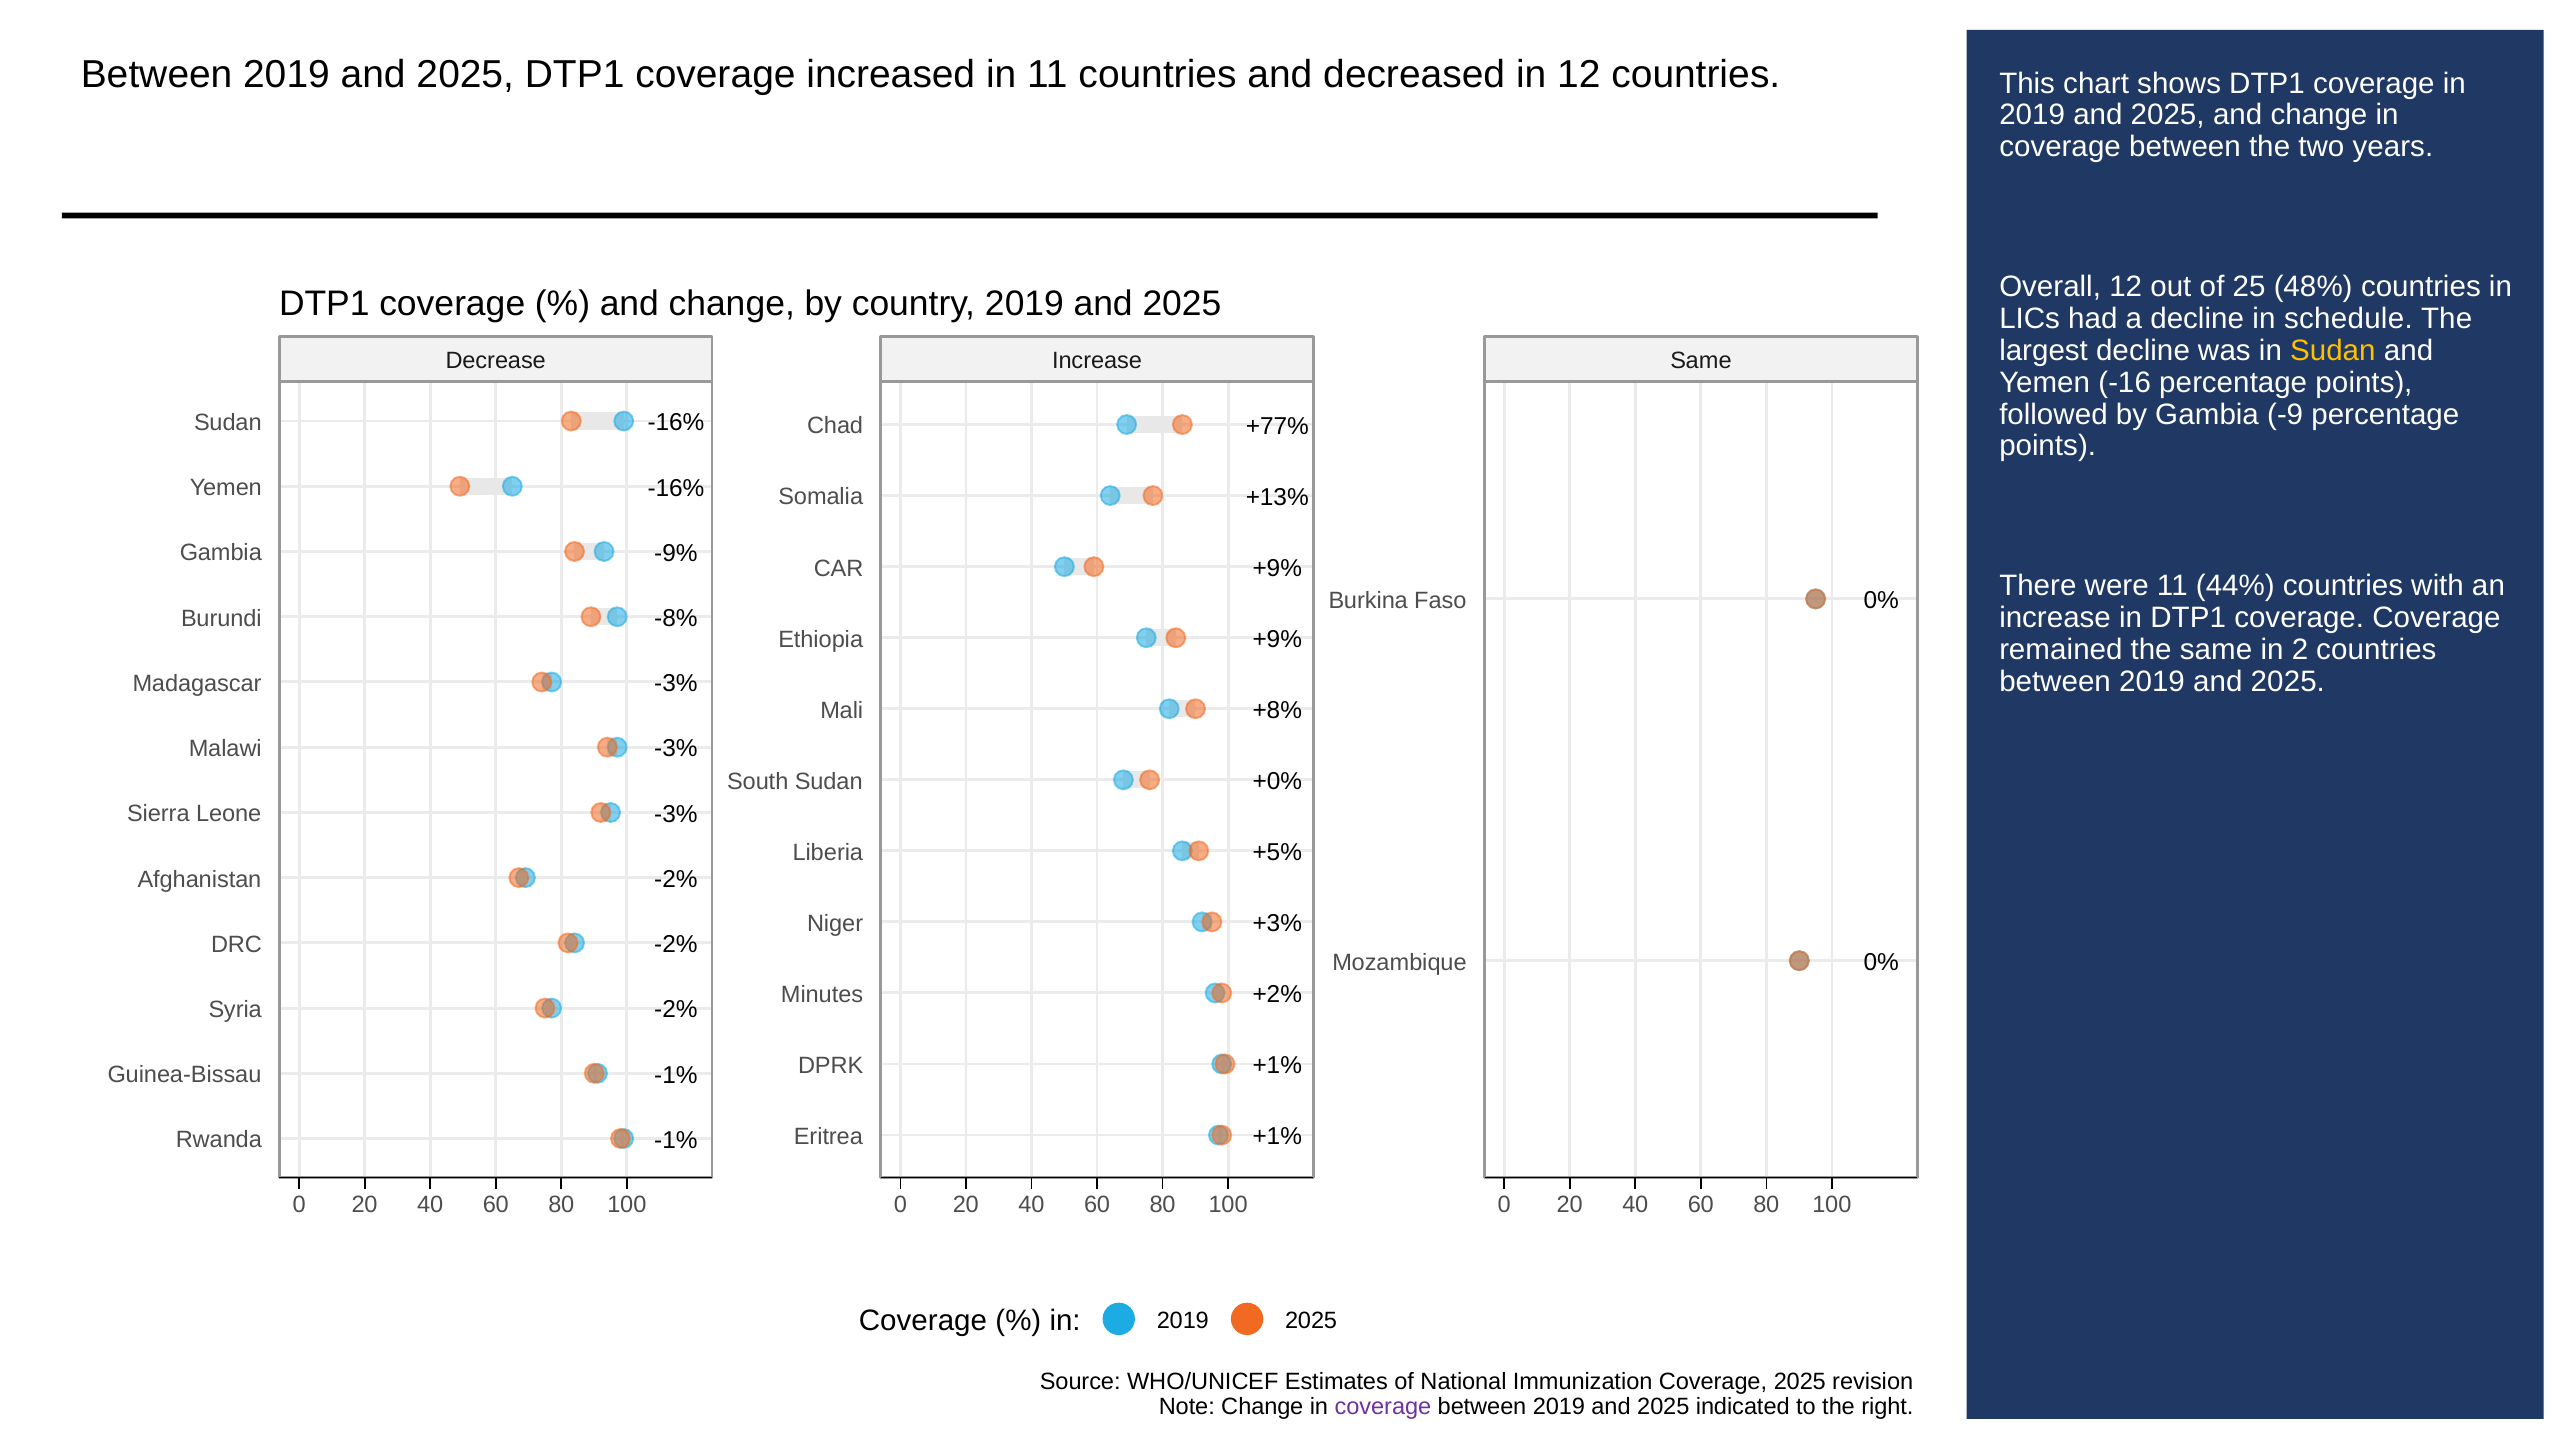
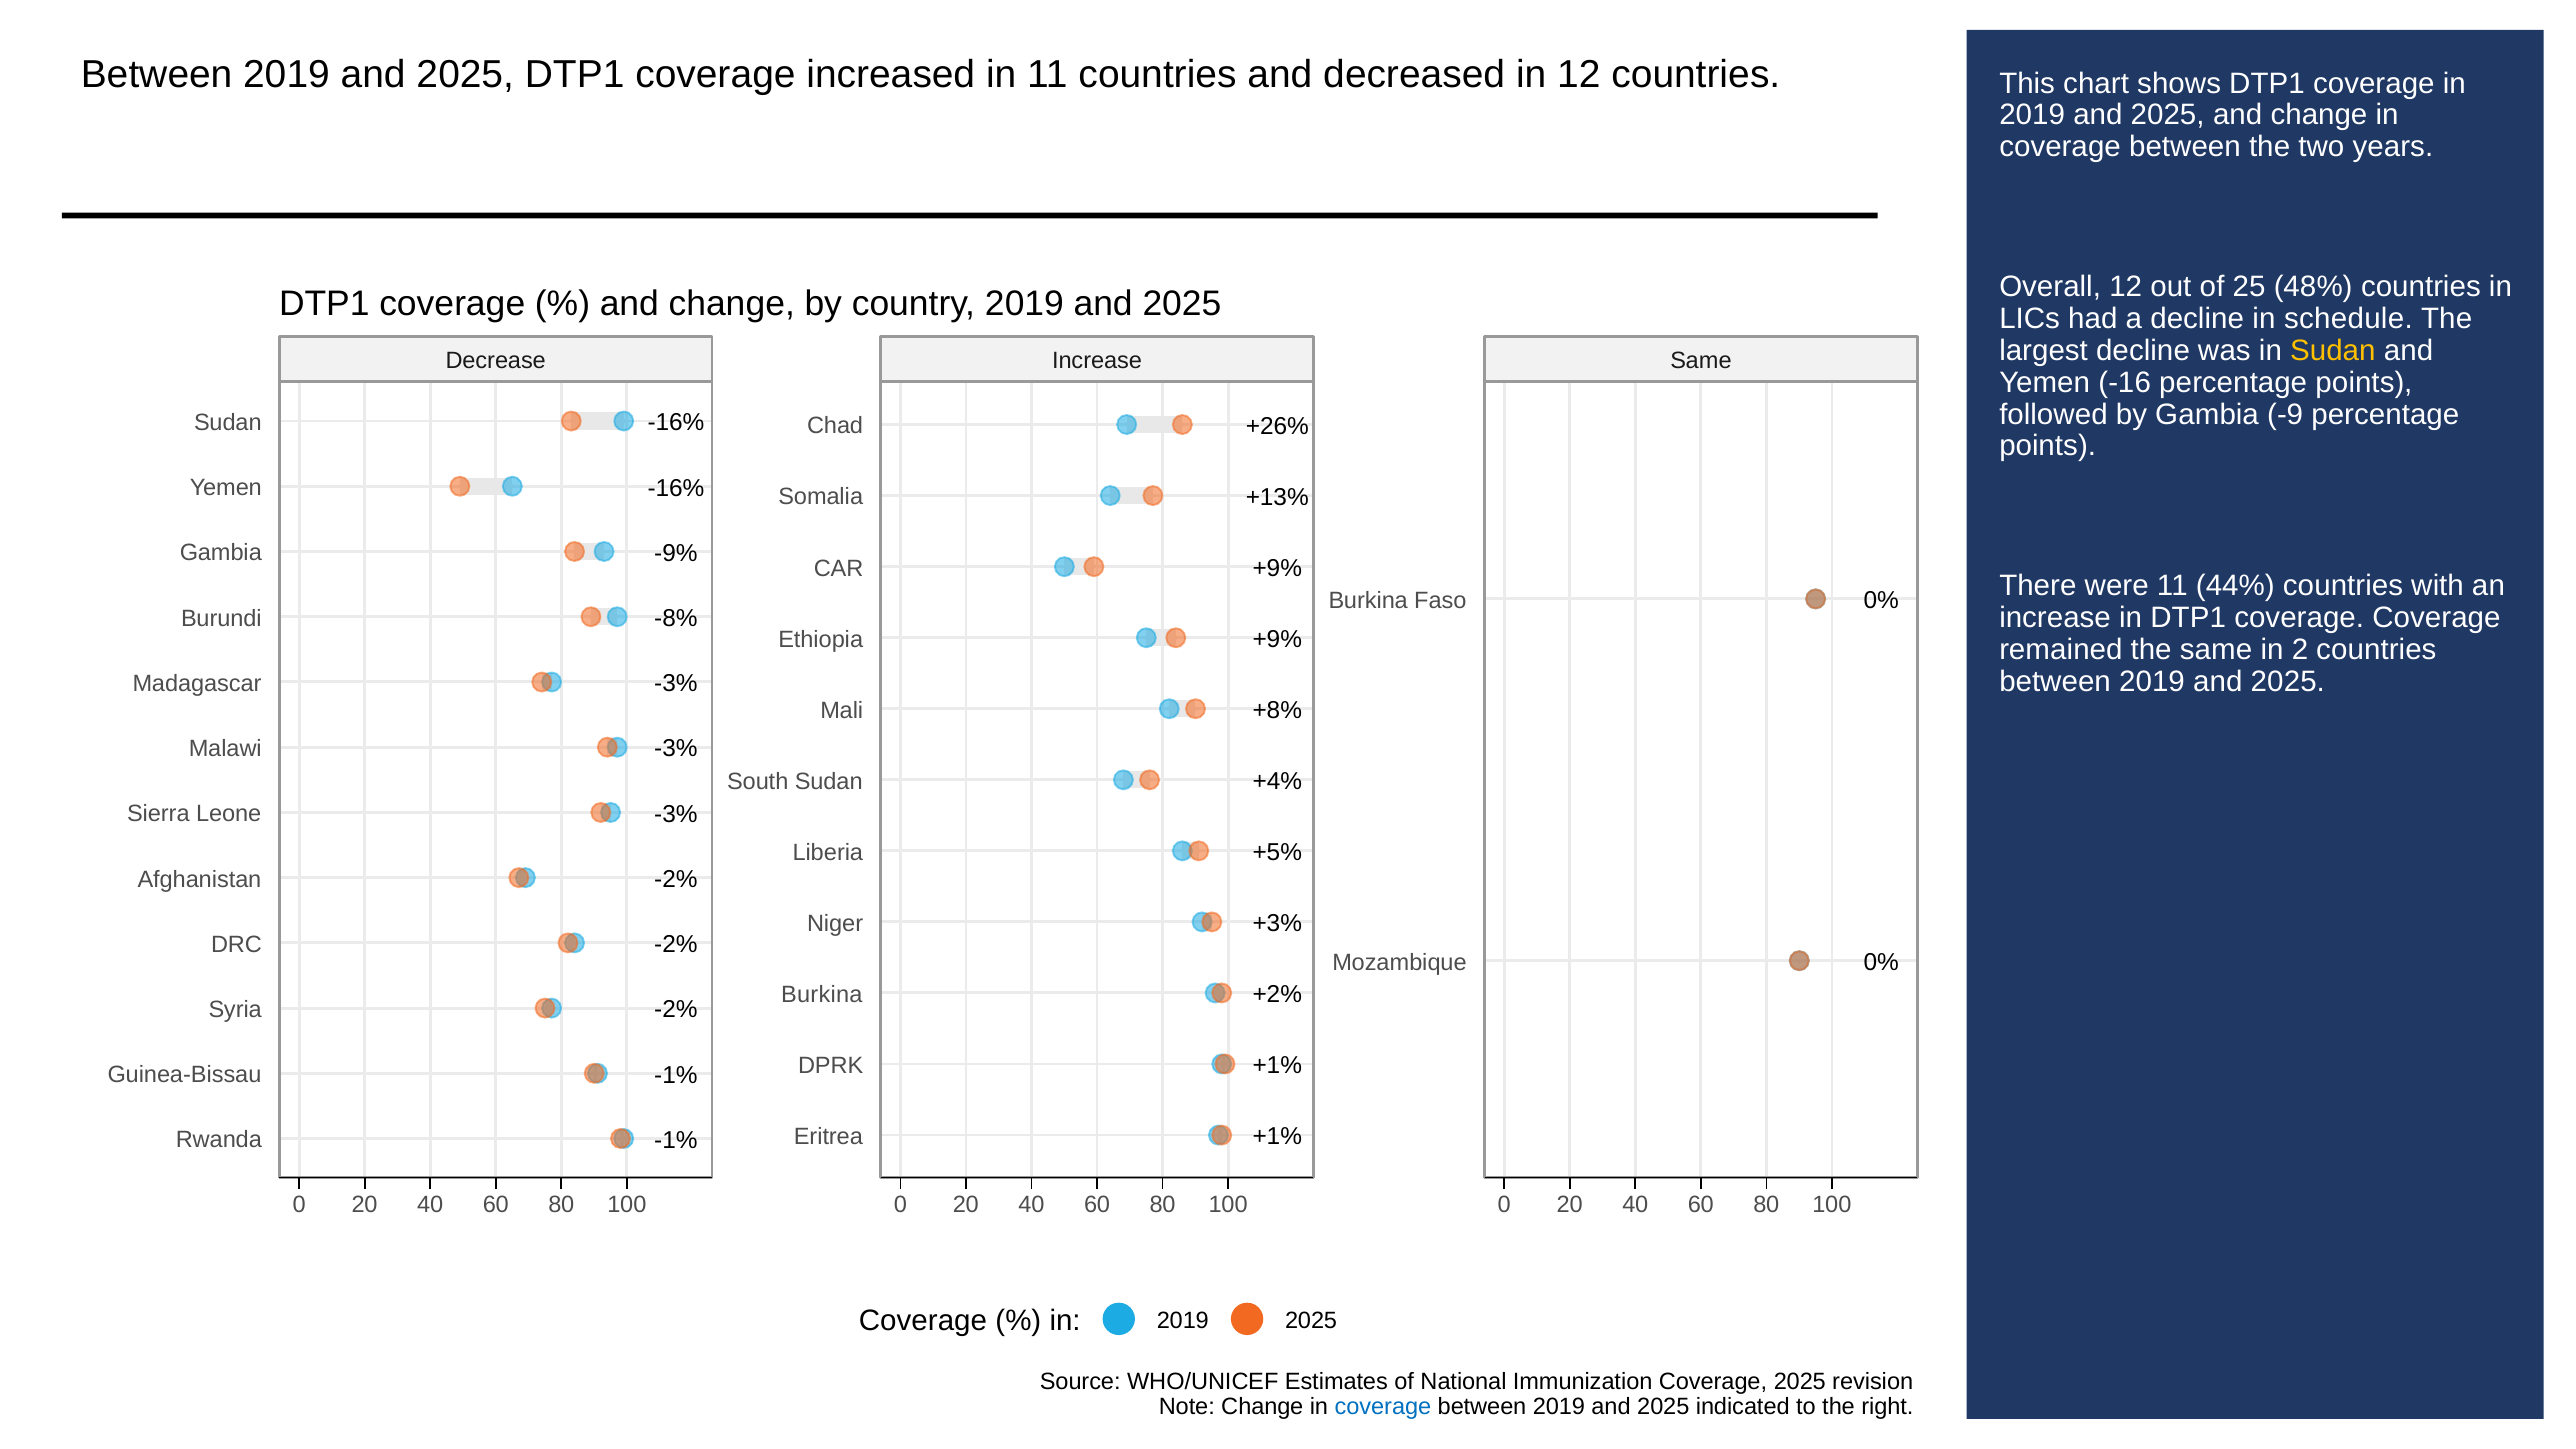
+77%: +77% -> +26%
+0%: +0% -> +4%
Minutes at (822, 995): Minutes -> Burkina
coverage at (1383, 1407) colour: purple -> blue
